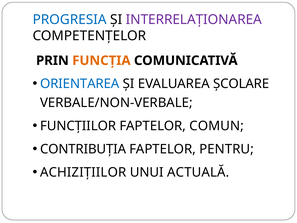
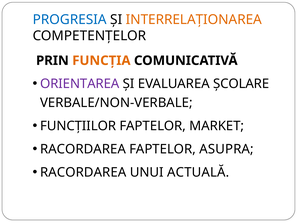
INTERRELAȚIONAREA colour: purple -> orange
ORIENTAREA colour: blue -> purple
COMUN: COMUN -> MARKET
CONTRIBUȚIA at (83, 149): CONTRIBUȚIA -> RACORDAREA
PENTRU: PENTRU -> ASUPRA
ACHIZIȚIILOR at (83, 172): ACHIZIȚIILOR -> RACORDAREA
